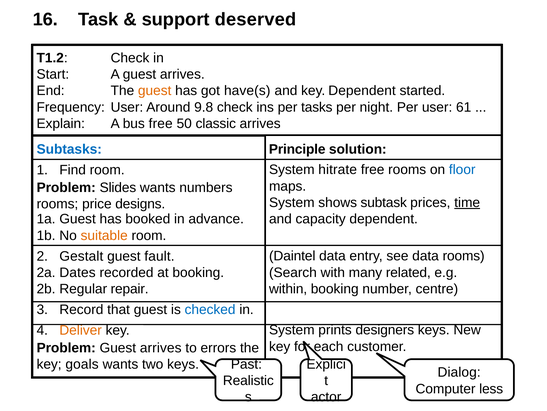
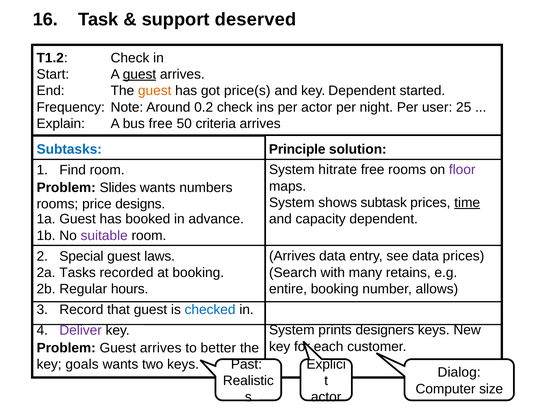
guest at (139, 74) underline: none -> present
have(s: have(s -> price(s
Frequency User: User -> Note
9.8: 9.8 -> 0.2
per tasks: tasks -> actor
61: 61 -> 25
classic: classic -> criteria
floor colour: blue -> purple
suitable colour: orange -> purple
Gestalt: Gestalt -> Special
fault: fault -> laws
Daintel at (292, 256): Daintel -> Arrives
data rooms: rooms -> prices
Dates: Dates -> Tasks
related: related -> retains
repair: repair -> hours
within: within -> entire
centre: centre -> allows
Deliver colour: orange -> purple
errors: errors -> better
less: less -> size
